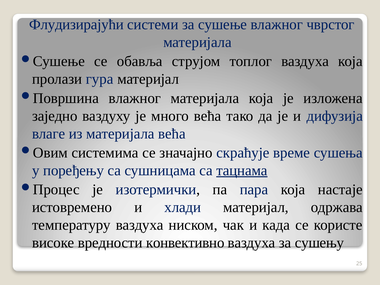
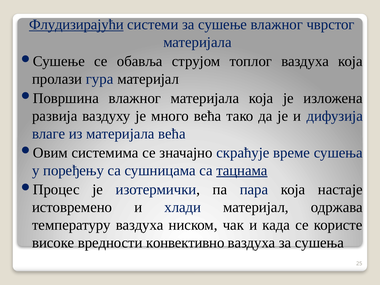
Флудизирајући underline: none -> present
заједно: заједно -> развија
за сушењу: сушењу -> сушења
